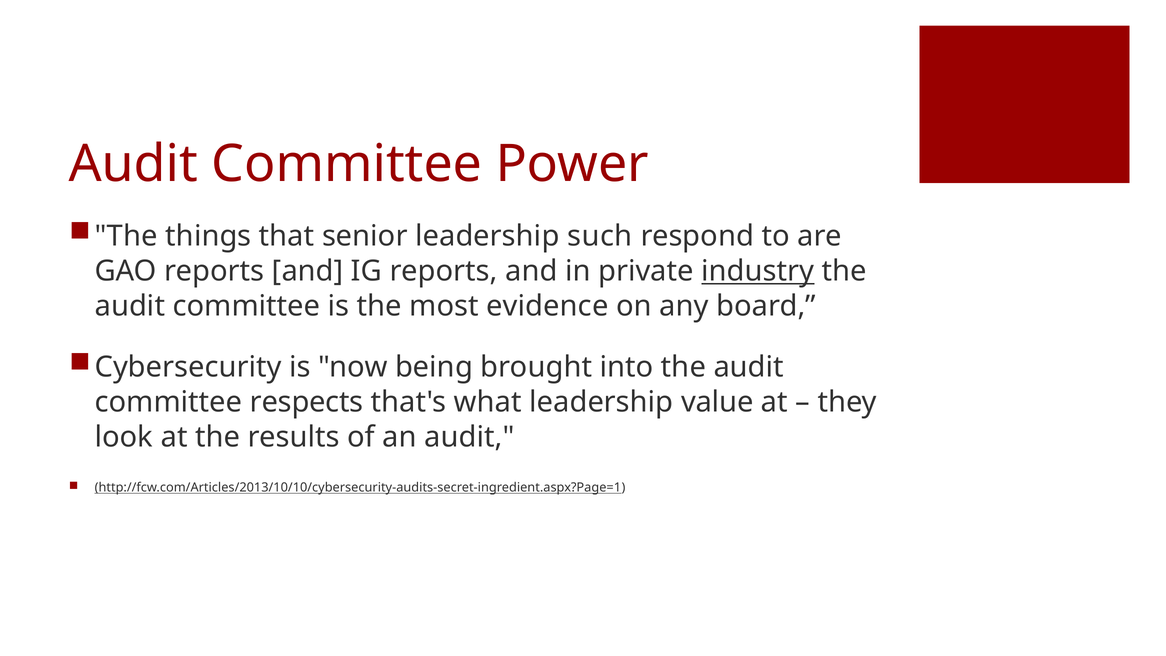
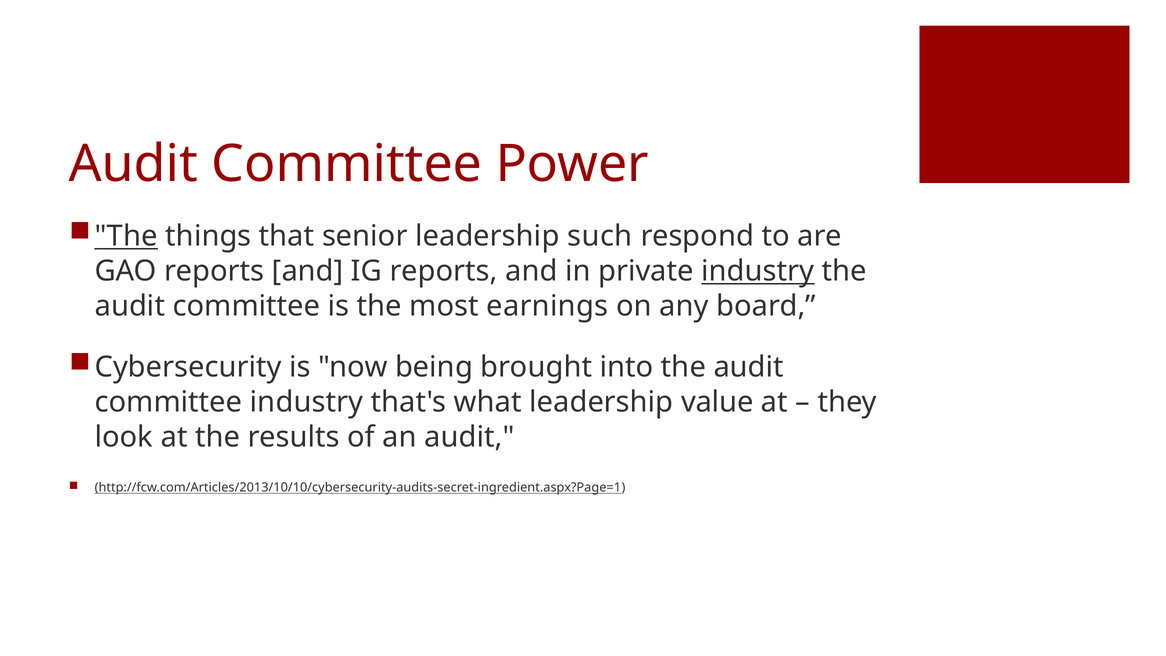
The at (126, 236) underline: none -> present
evidence: evidence -> earnings
committee respects: respects -> industry
